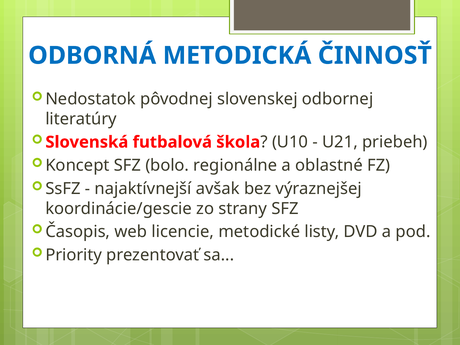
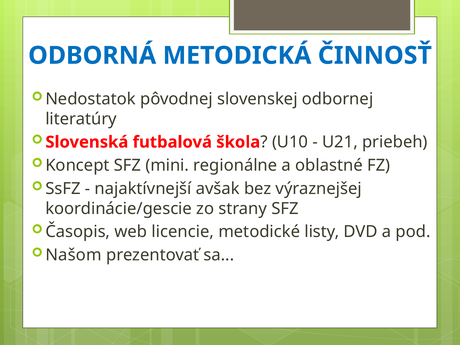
bolo: bolo -> mini
Priority: Priority -> Našom
